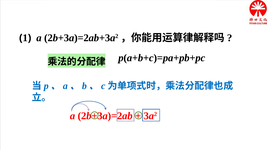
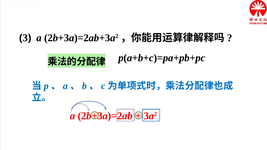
1: 1 -> 3
